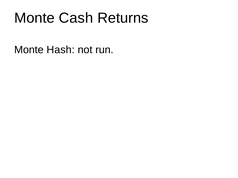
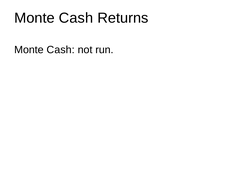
Hash at (61, 50): Hash -> Cash
